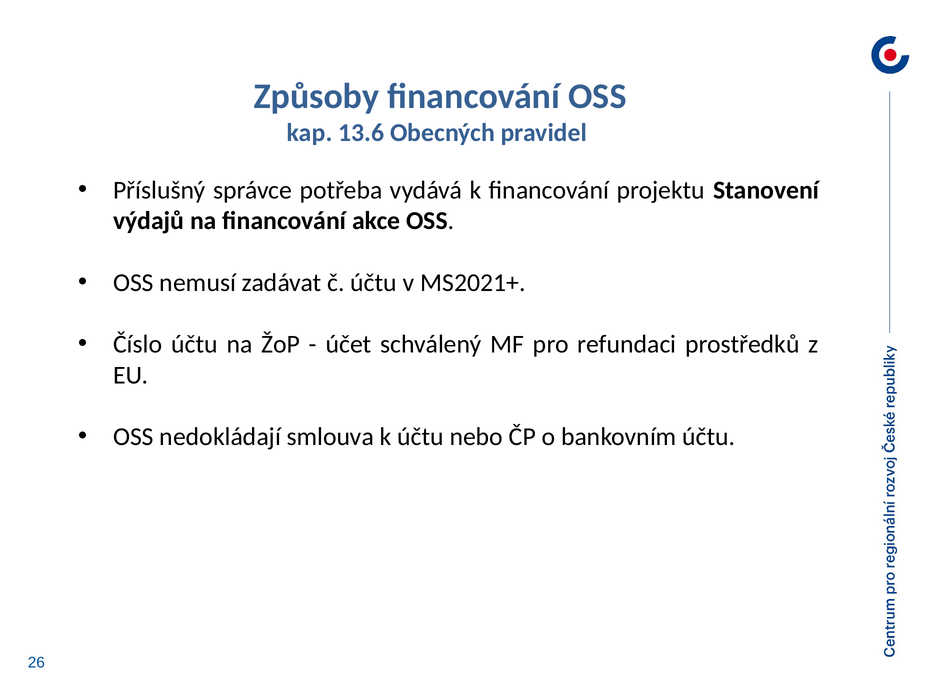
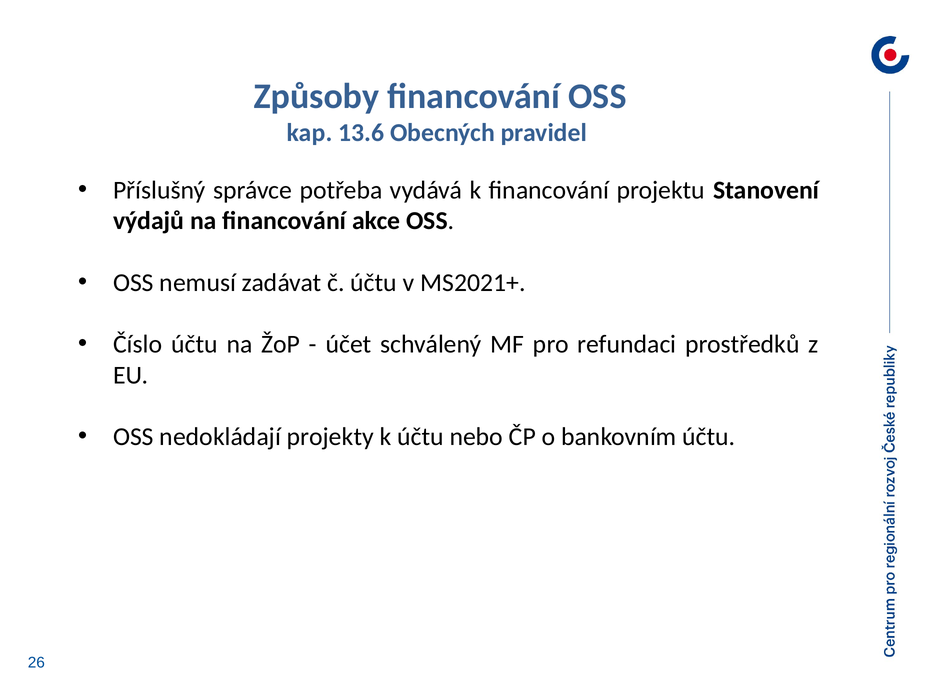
smlouva: smlouva -> projekty
